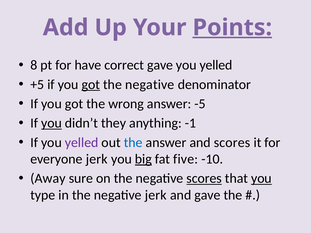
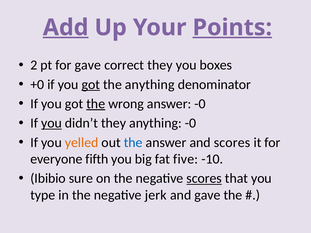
Add underline: none -> present
8: 8 -> 2
for have: have -> gave
correct gave: gave -> they
yelled at (216, 65): yelled -> boxes
+5: +5 -> +0
negative at (150, 85): negative -> anything
the at (96, 104) underline: none -> present
answer -5: -5 -> -0
anything -1: -1 -> -0
yelled at (82, 143) colour: purple -> orange
everyone jerk: jerk -> fifth
big underline: present -> none
Away: Away -> Ibibio
you at (261, 179) underline: present -> none
